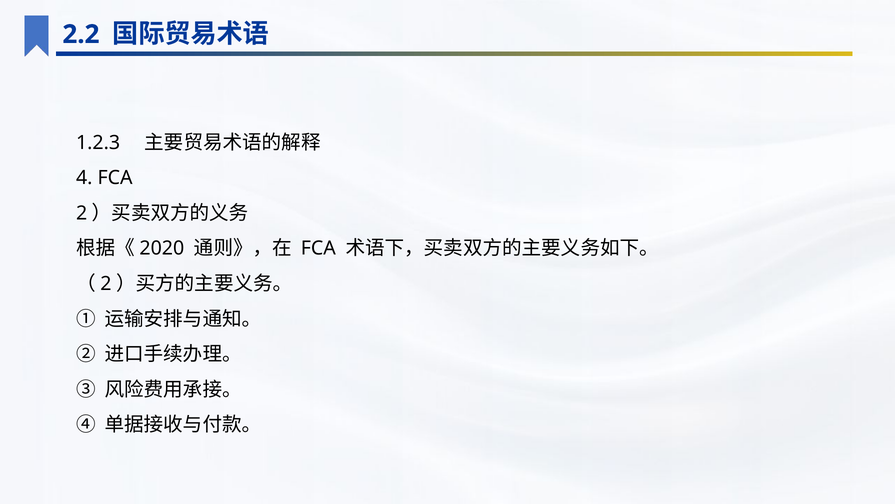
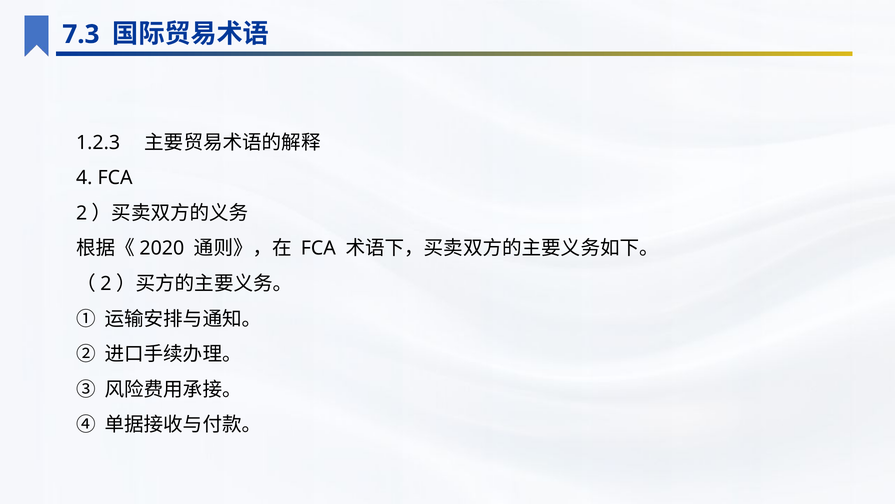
2.2: 2.2 -> 7.3
